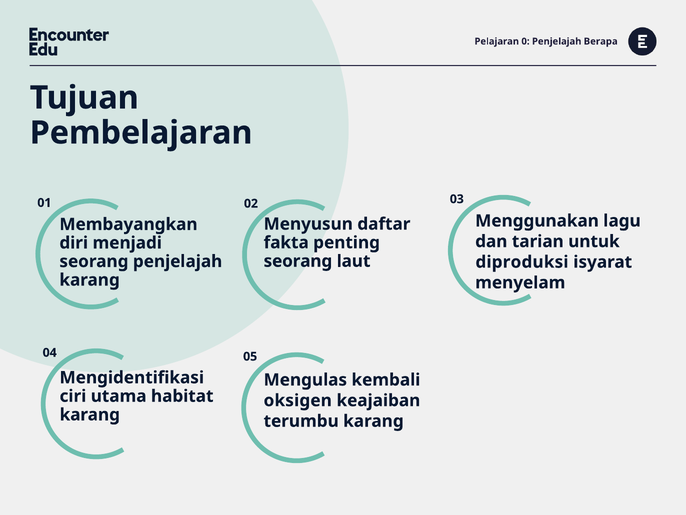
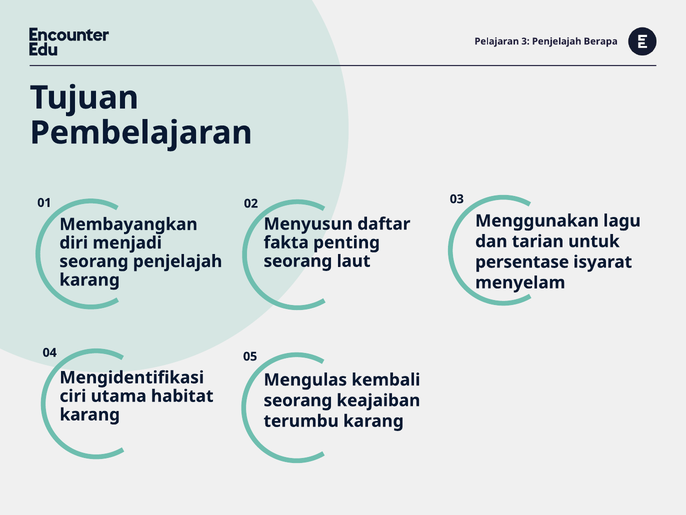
0: 0 -> 3
diproduksi: diproduksi -> persentase
oksigen at (298, 400): oksigen -> seorang
